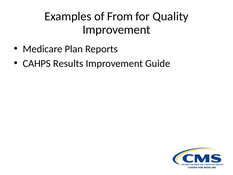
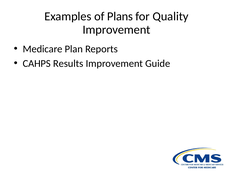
From: From -> Plans
